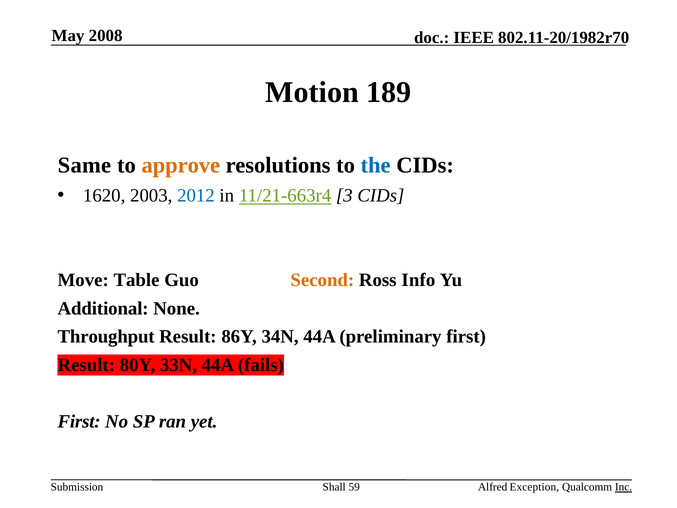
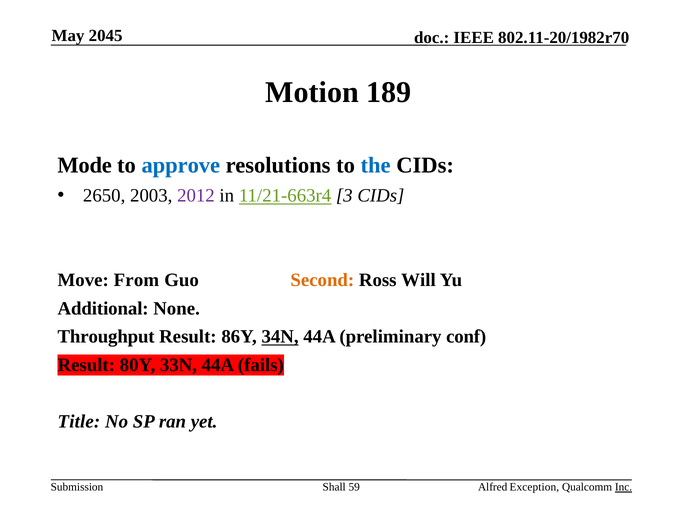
2008: 2008 -> 2045
Same: Same -> Mode
approve colour: orange -> blue
1620: 1620 -> 2650
2012 colour: blue -> purple
Table: Table -> From
Info: Info -> Will
34N underline: none -> present
preliminary first: first -> conf
First at (79, 421): First -> Title
